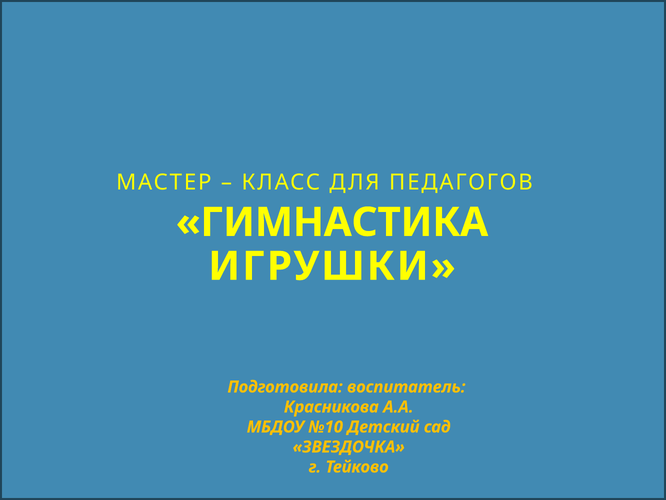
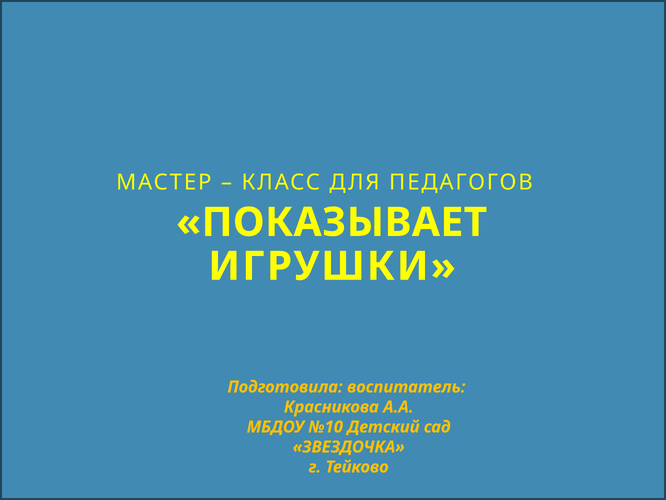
ГИМНАСТИКА: ГИМНАСТИКА -> ПОКАЗЫВАЕТ
